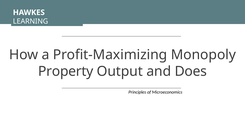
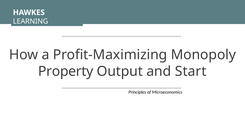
Does: Does -> Start
